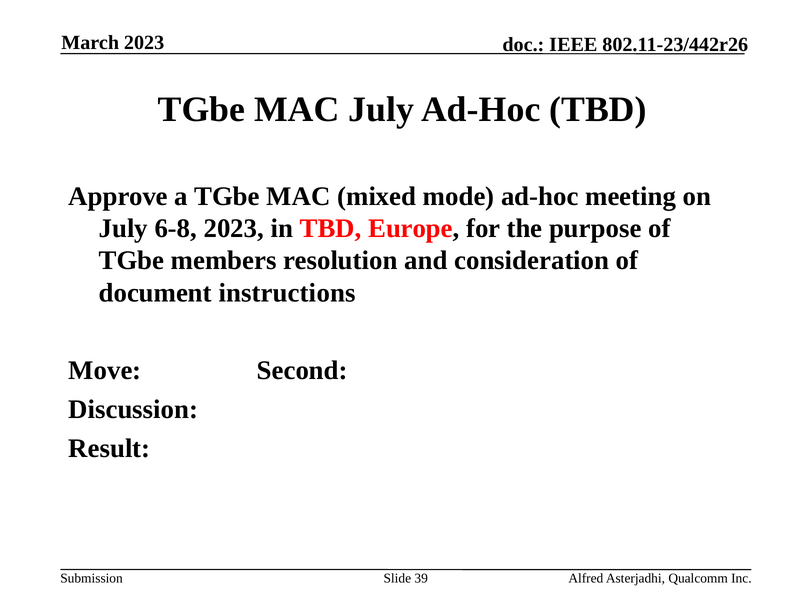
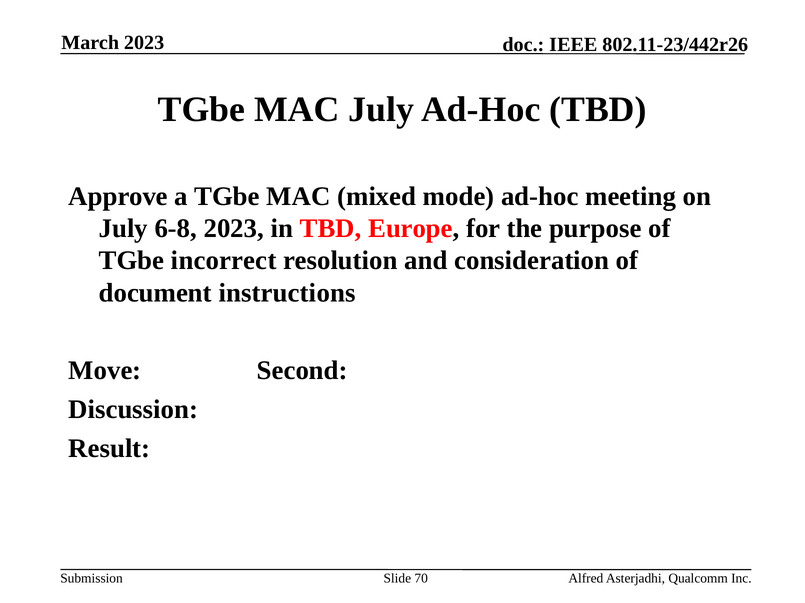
members: members -> incorrect
39: 39 -> 70
